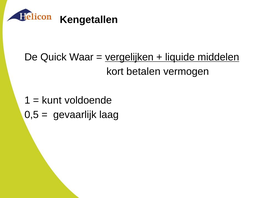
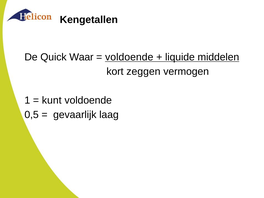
vergelijken at (129, 57): vergelijken -> voldoende
betalen: betalen -> zeggen
